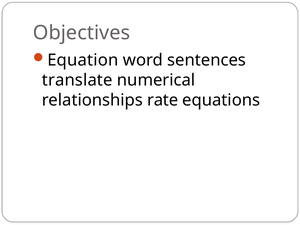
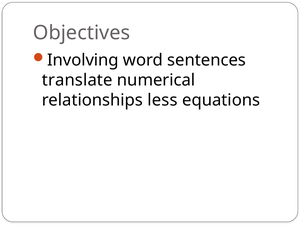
Equation: Equation -> Involving
rate: rate -> less
